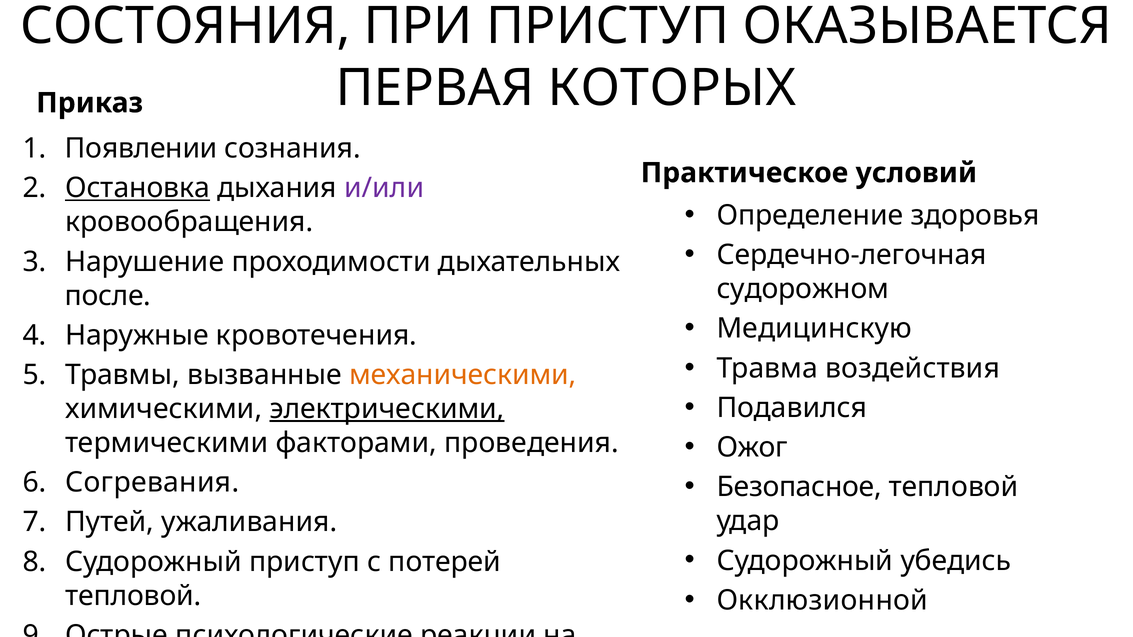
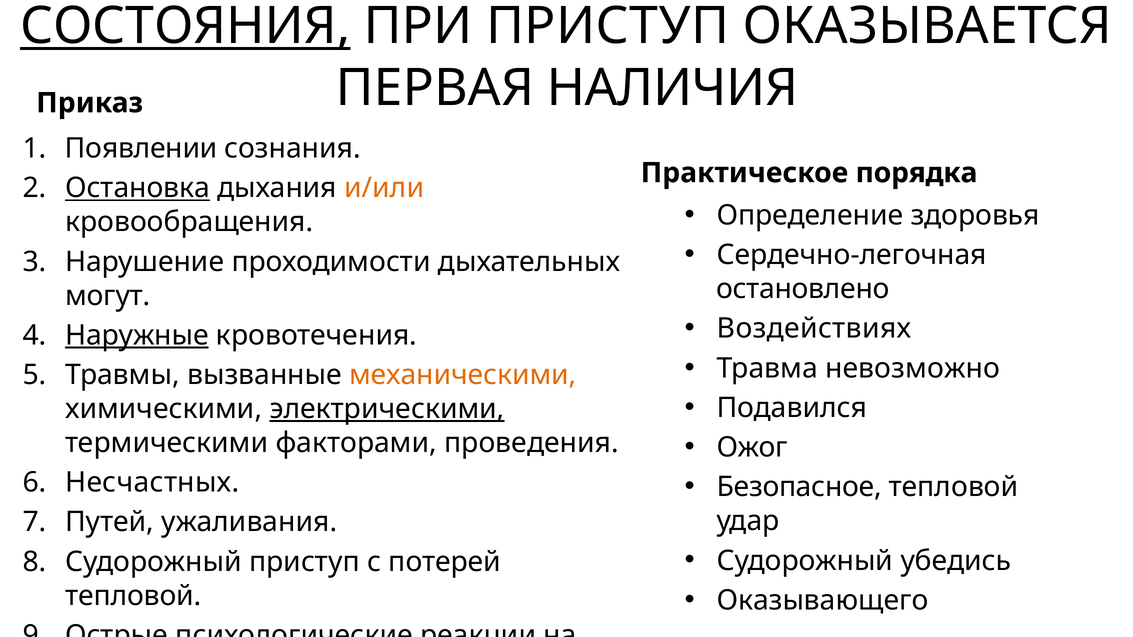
СОСТОЯНИЯ underline: none -> present
КОТОРЫХ: КОТОРЫХ -> НАЛИЧИЯ
условий: условий -> порядка
и/или colour: purple -> orange
судорожном: судорожном -> остановлено
после: после -> могут
Медицинскую: Медицинскую -> Воздействиях
Наружные underline: none -> present
воздействия: воздействия -> невозможно
Согревания: Согревания -> Несчастных
Окклюзионной: Окклюзионной -> Оказывающего
